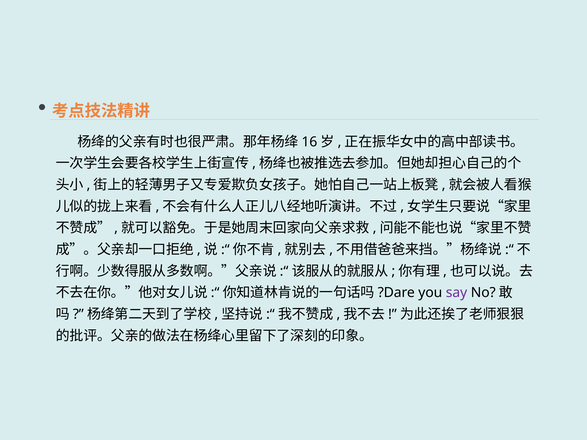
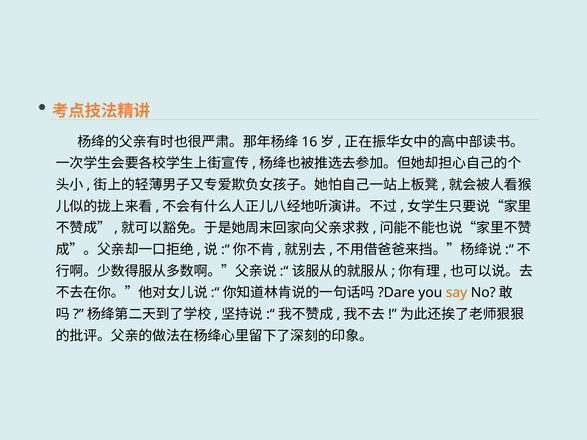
say colour: purple -> orange
